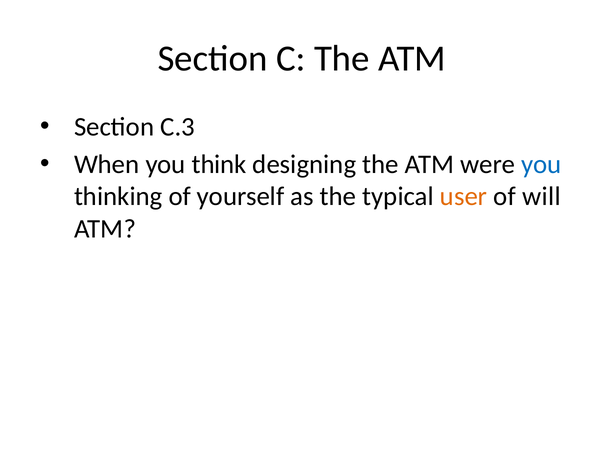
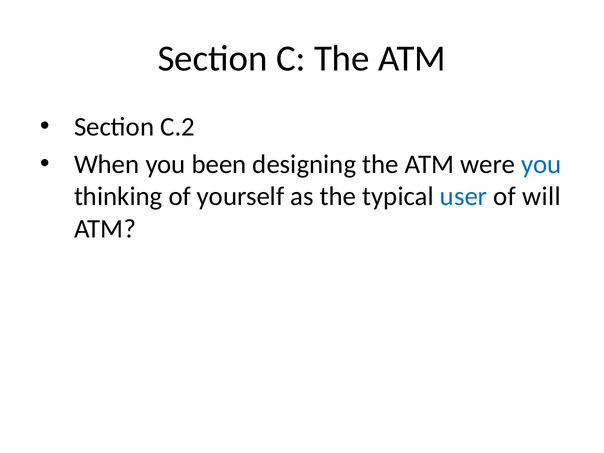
C.3: C.3 -> C.2
think: think -> been
user colour: orange -> blue
